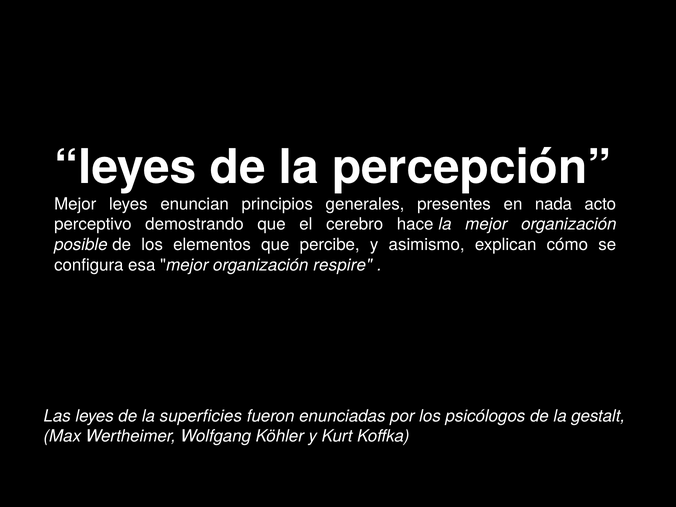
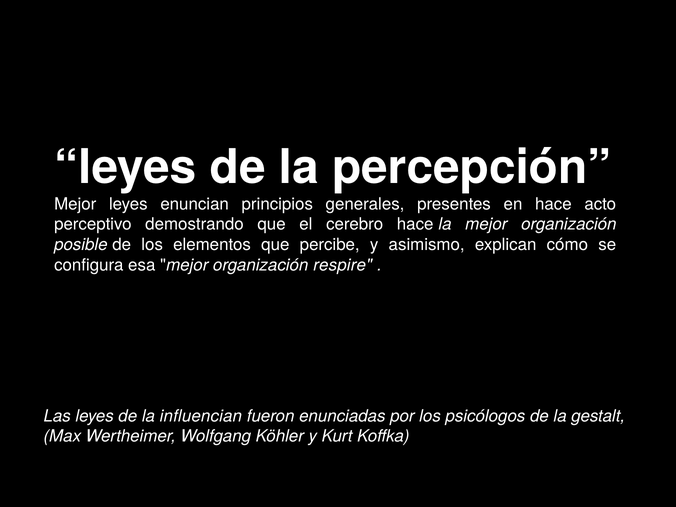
en nada: nada -> hace
superficies: superficies -> influencian
